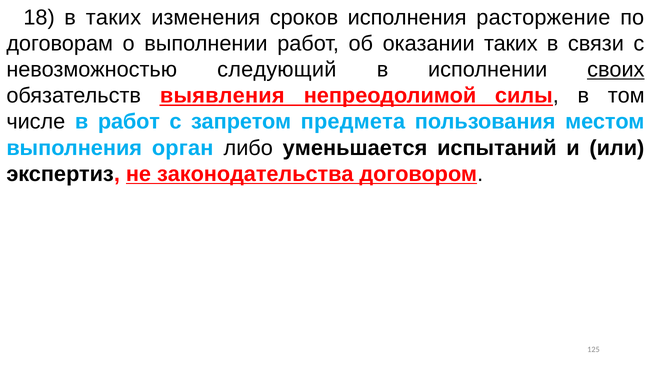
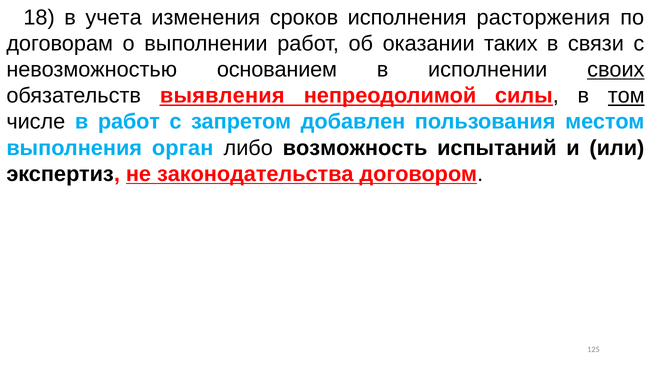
в таких: таких -> учета
расторжение: расторжение -> расторжения
следующий: следующий -> основанием
том underline: none -> present
предмета: предмета -> добавлен
уменьшается: уменьшается -> возможность
